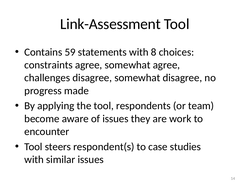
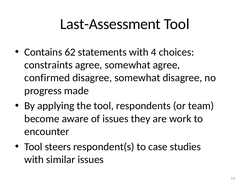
Link-Assessment: Link-Assessment -> Last-Assessment
59: 59 -> 62
8: 8 -> 4
challenges: challenges -> confirmed
